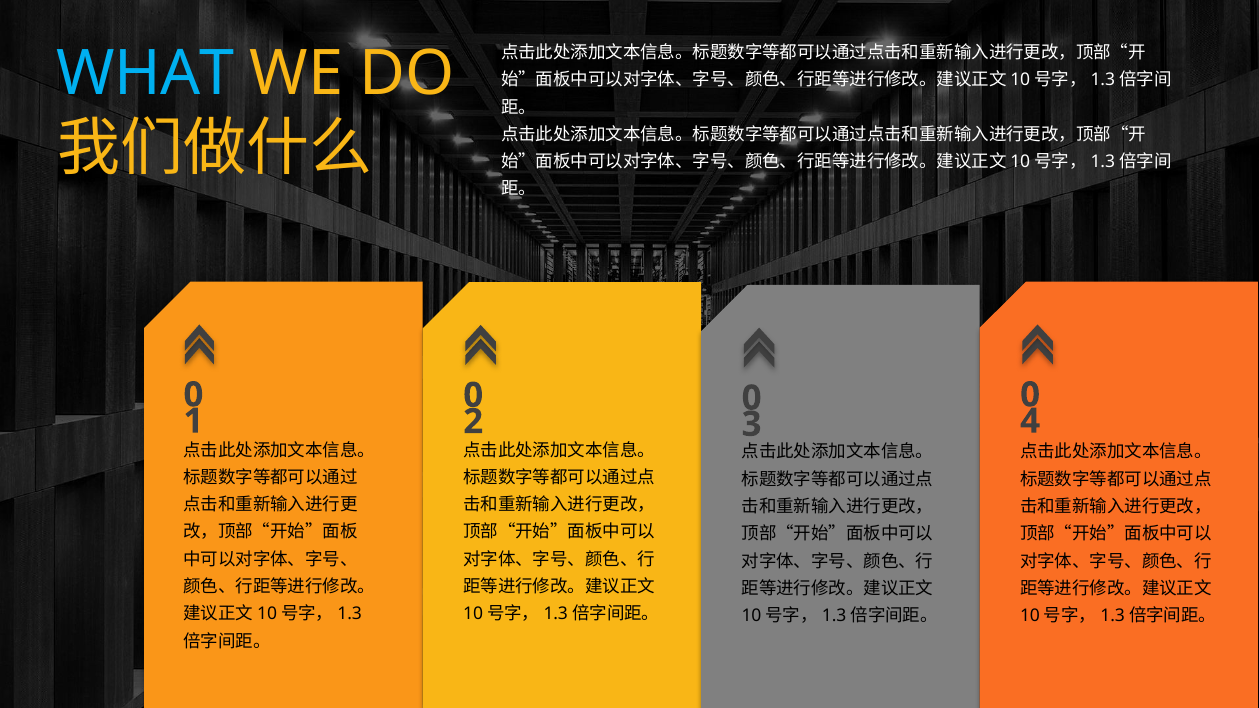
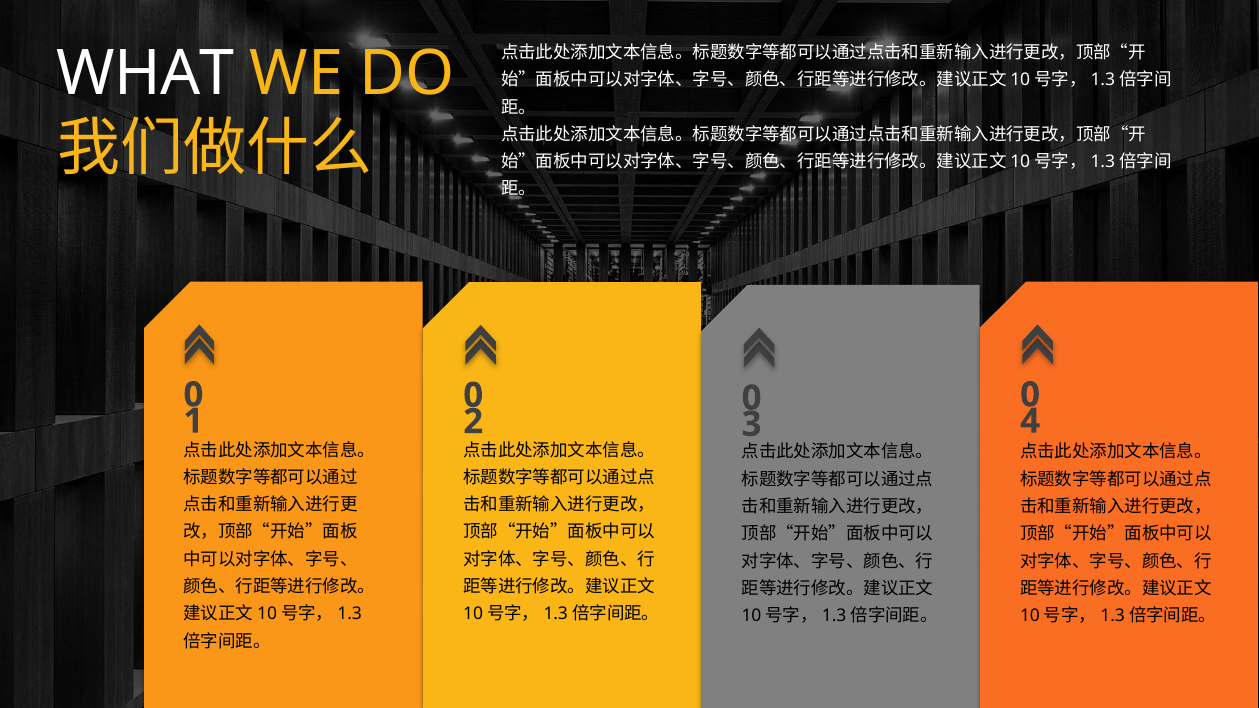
WHAT colour: light blue -> white
